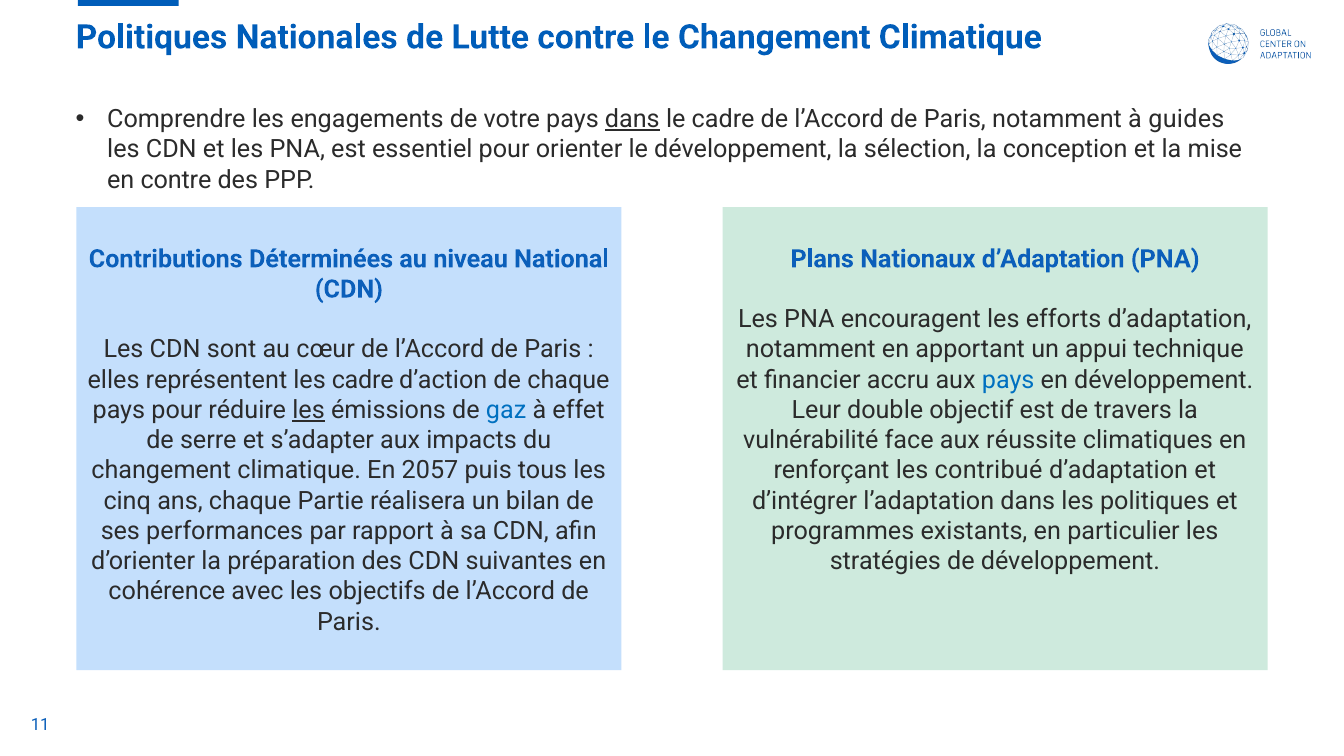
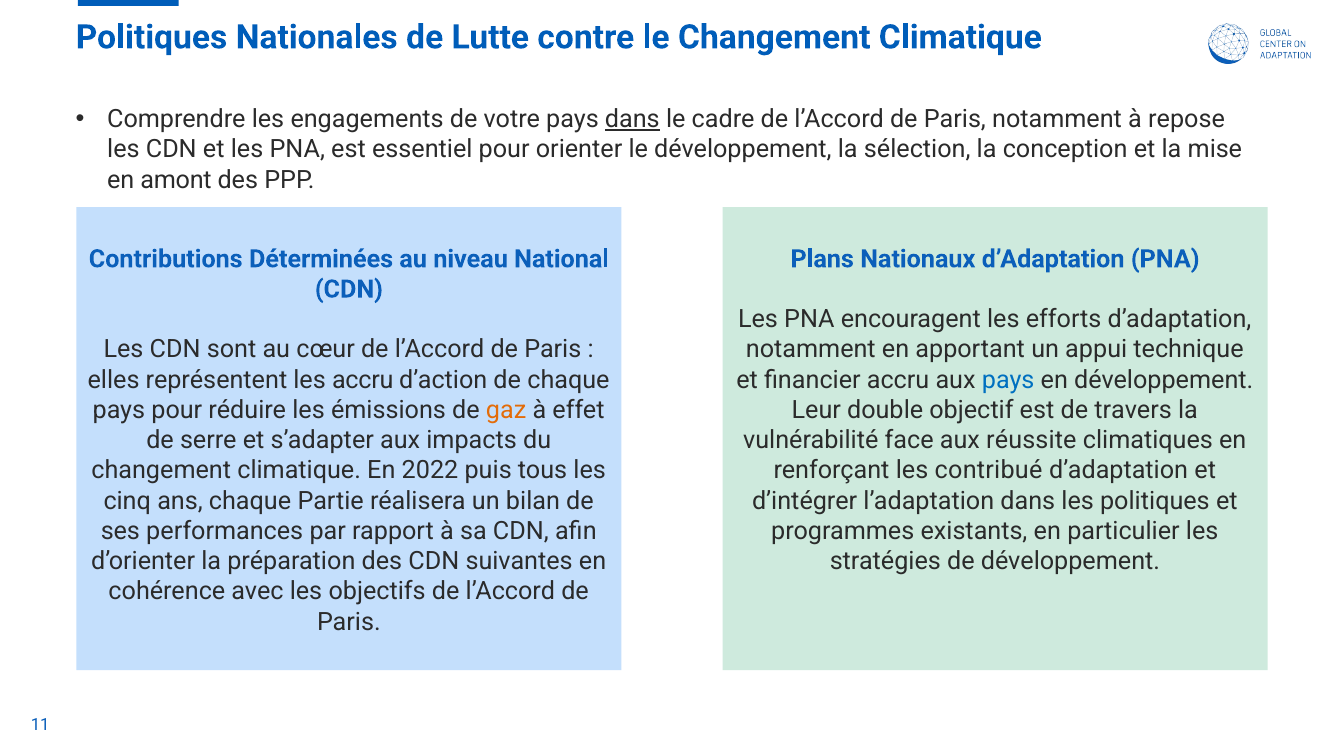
guides: guides -> repose
en contre: contre -> amont
les cadre: cadre -> accru
les at (309, 410) underline: present -> none
gaz colour: blue -> orange
2057: 2057 -> 2022
